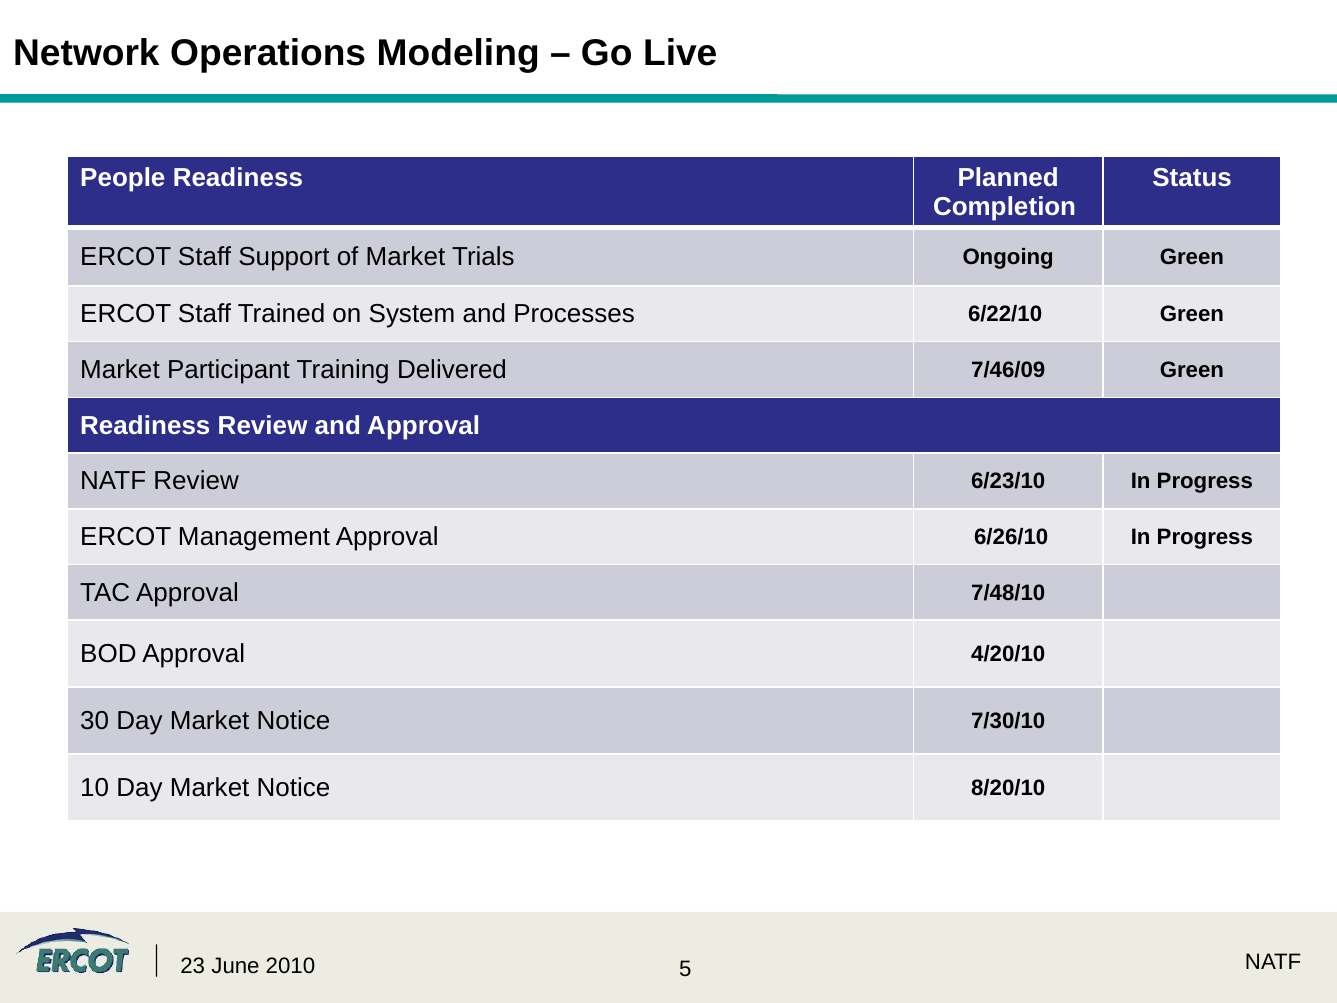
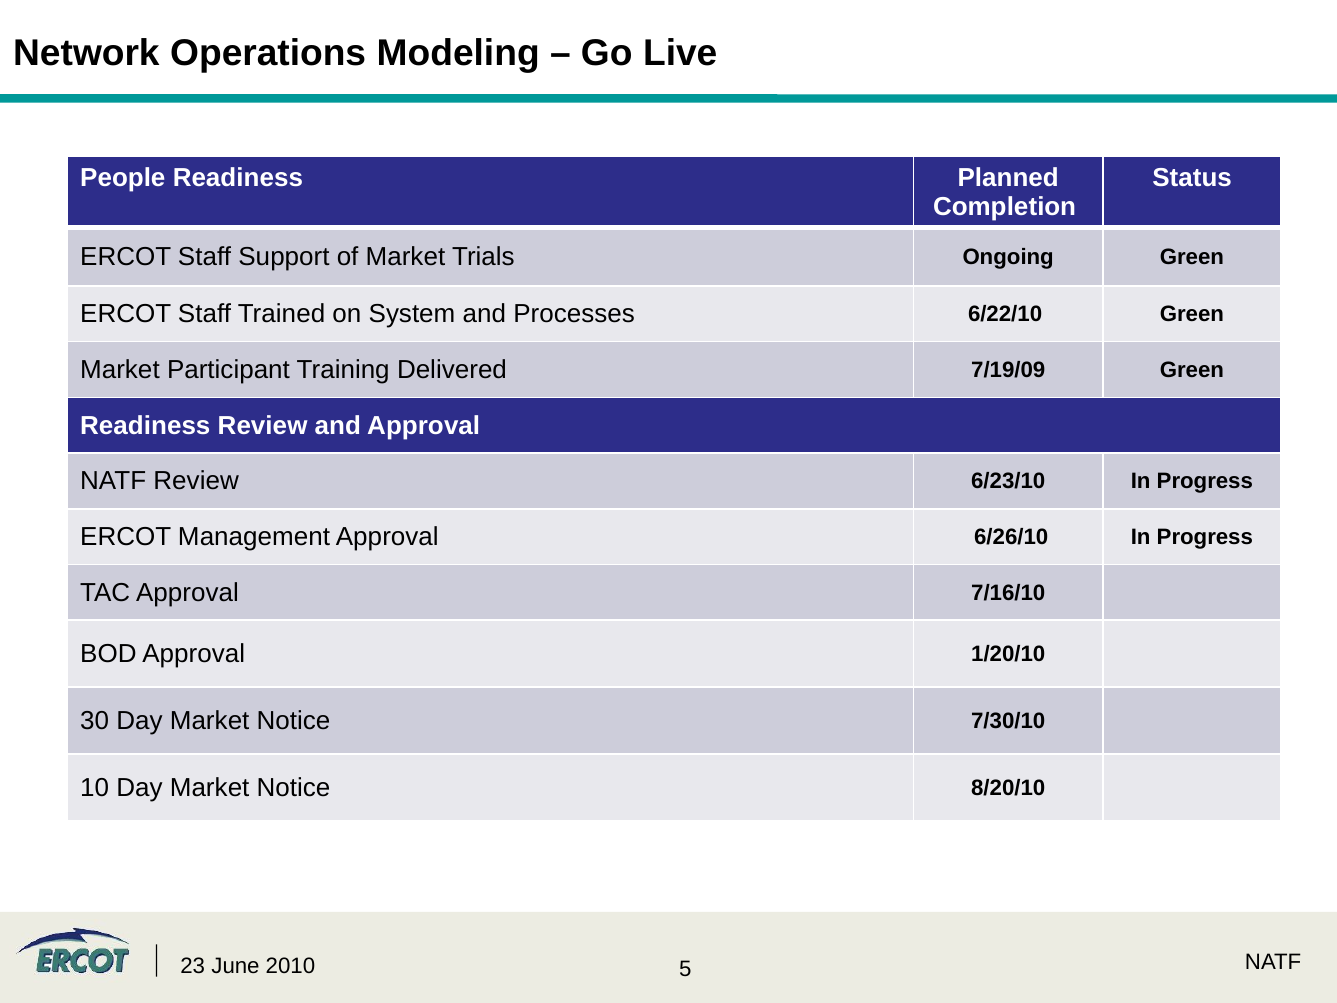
7/46/09: 7/46/09 -> 7/19/09
7/48/10: 7/48/10 -> 7/16/10
4/20/10: 4/20/10 -> 1/20/10
